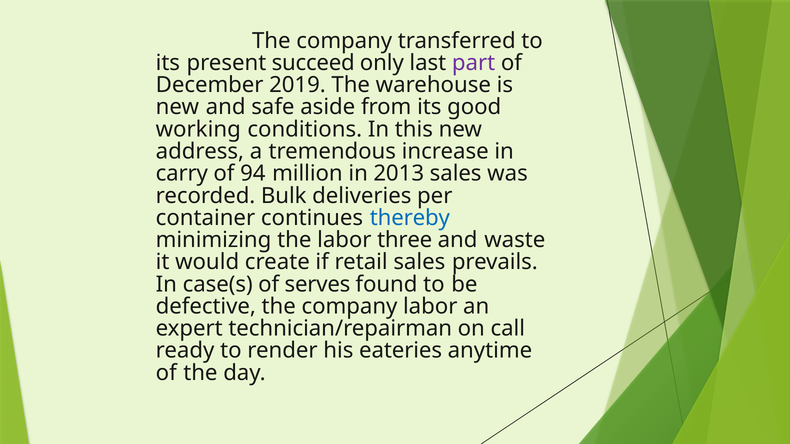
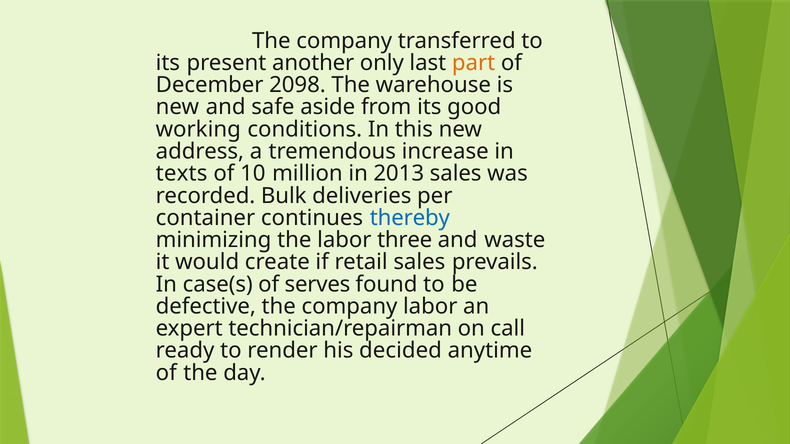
succeed: succeed -> another
part colour: purple -> orange
2019: 2019 -> 2098
carry: carry -> texts
94: 94 -> 10
eateries: eateries -> decided
